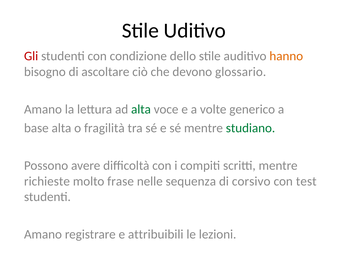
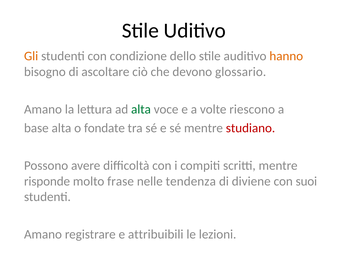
Gli colour: red -> orange
generico: generico -> riescono
fragilità: fragilità -> fondate
studiano colour: green -> red
richieste: richieste -> risponde
sequenza: sequenza -> tendenza
corsivo: corsivo -> diviene
test: test -> suoi
